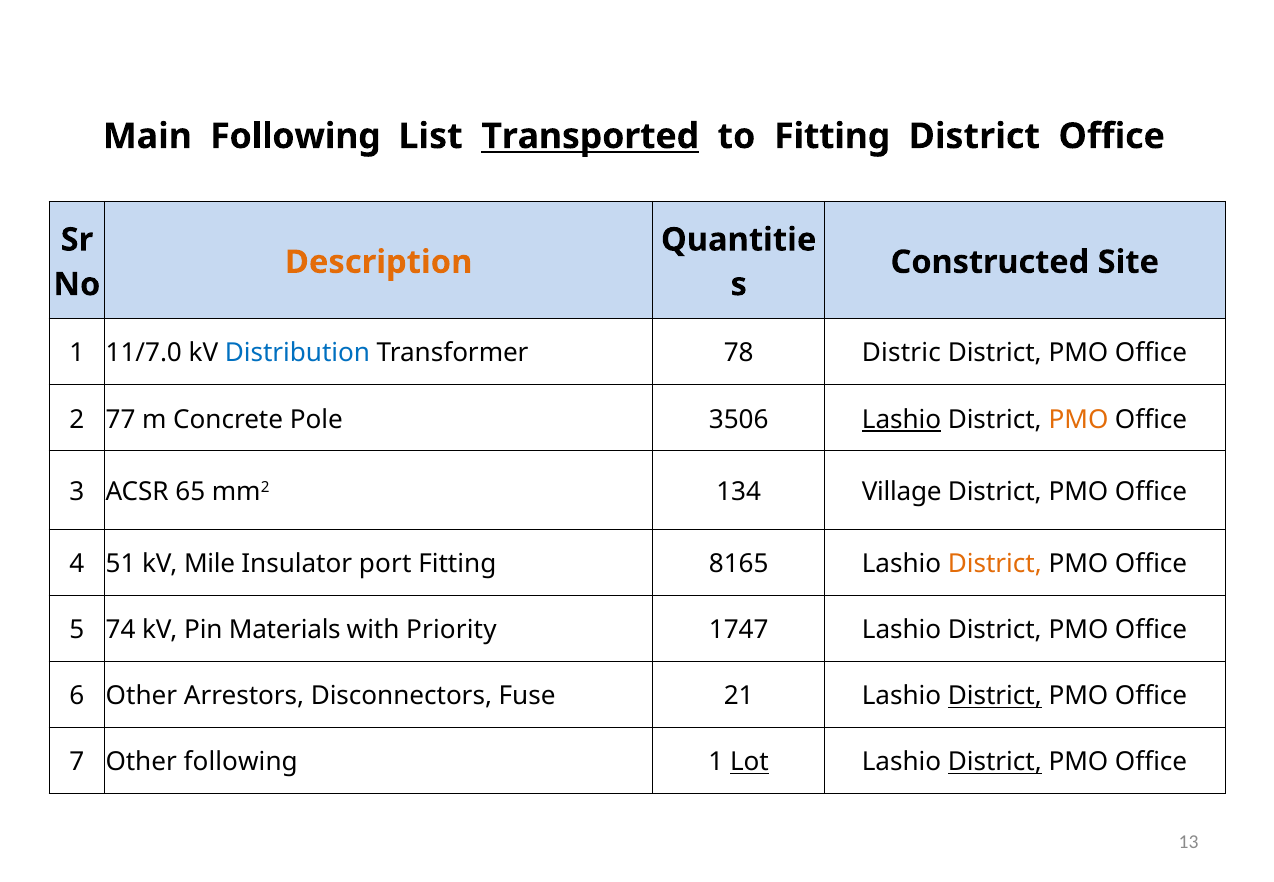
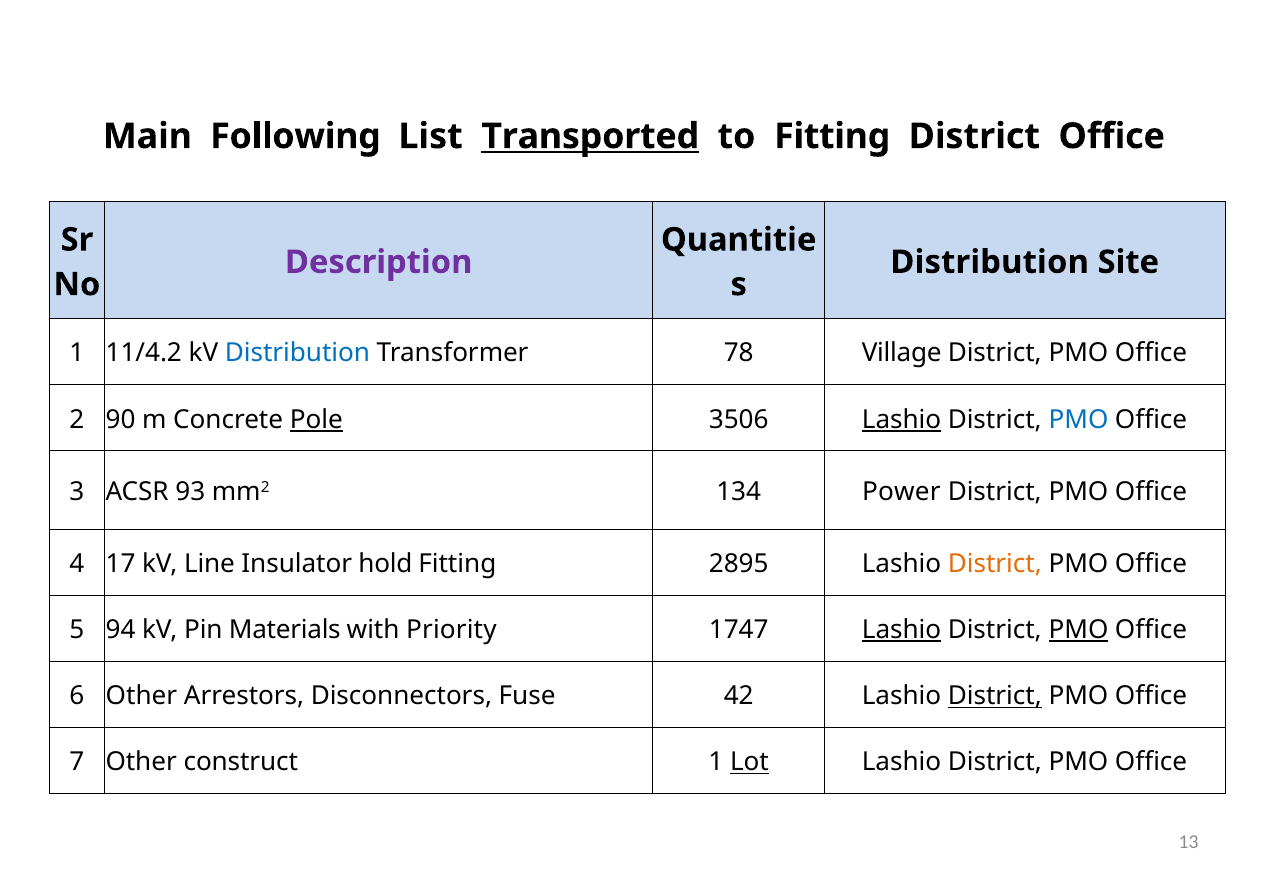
Description colour: orange -> purple
Constructed at (990, 262): Constructed -> Distribution
11/7.0: 11/7.0 -> 11/4.2
Distric: Distric -> Village
77: 77 -> 90
Pole underline: none -> present
PMO at (1079, 420) colour: orange -> blue
65: 65 -> 93
Village: Village -> Power
51: 51 -> 17
Mile: Mile -> Line
port: port -> hold
8165: 8165 -> 2895
74: 74 -> 94
Lashio at (902, 630) underline: none -> present
PMO at (1079, 630) underline: none -> present
21: 21 -> 42
Other following: following -> construct
District at (995, 762) underline: present -> none
